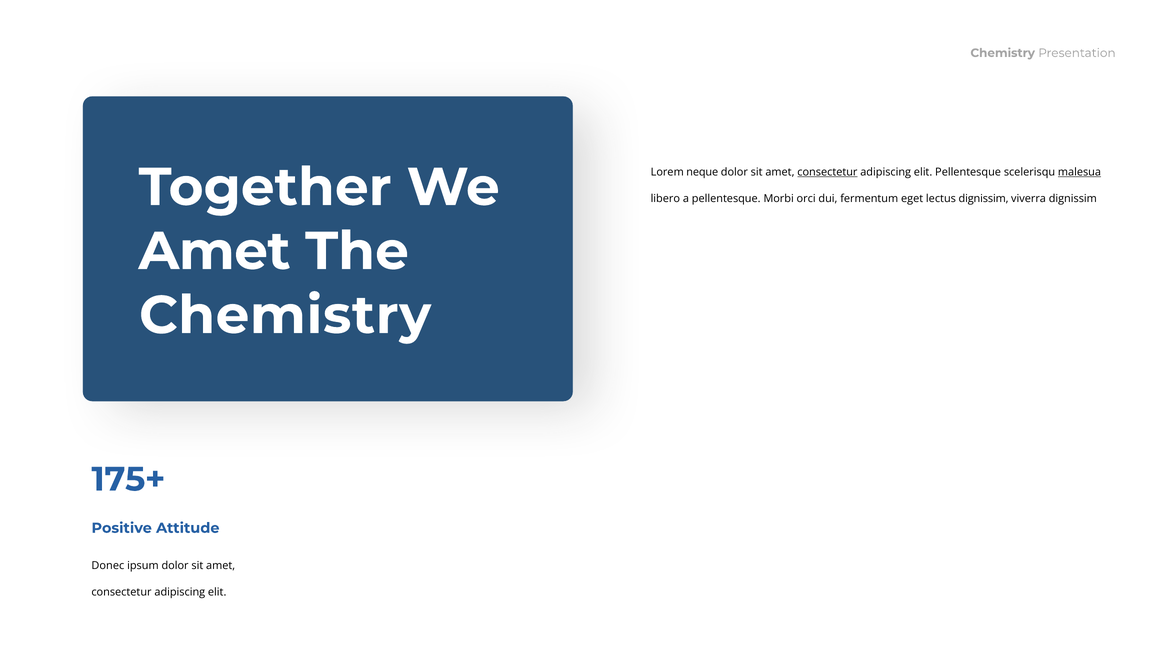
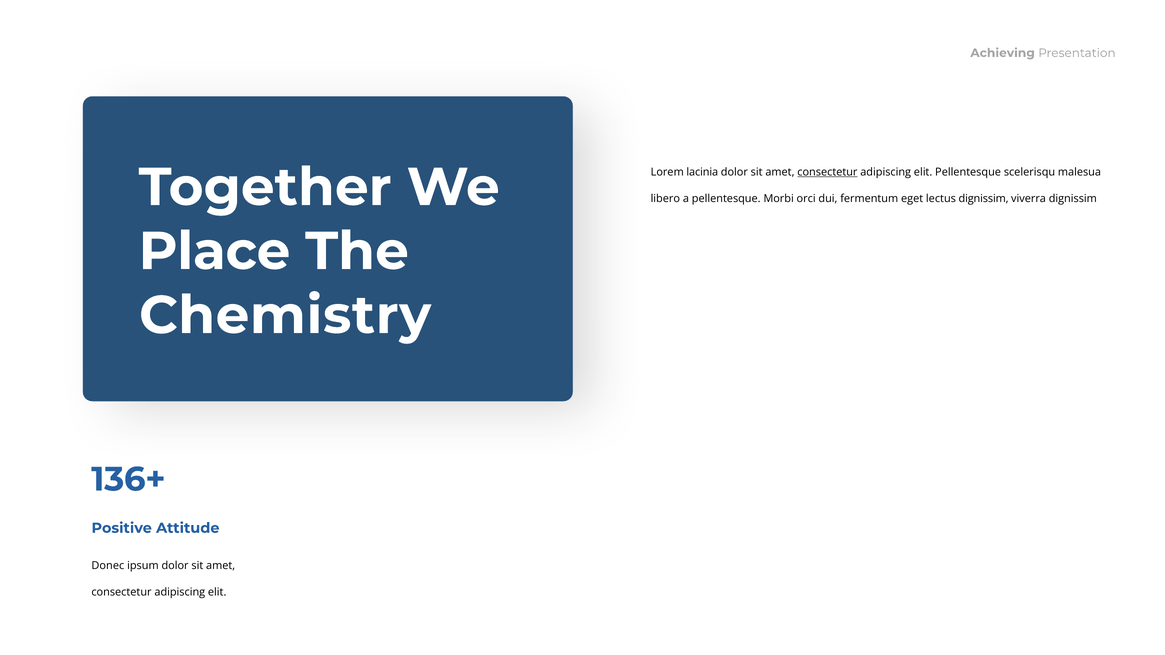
Chemistry at (1003, 53): Chemistry -> Achieving
neque: neque -> lacinia
malesua underline: present -> none
Amet at (215, 252): Amet -> Place
175+: 175+ -> 136+
